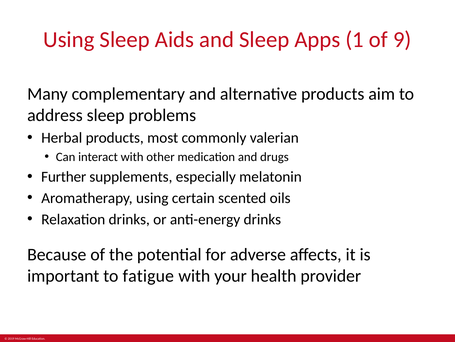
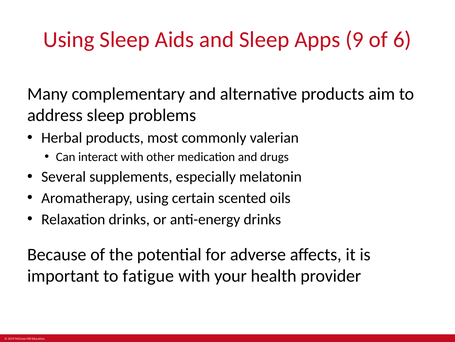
1: 1 -> 9
9: 9 -> 6
Further: Further -> Several
